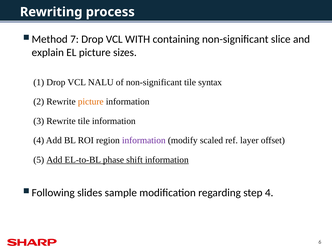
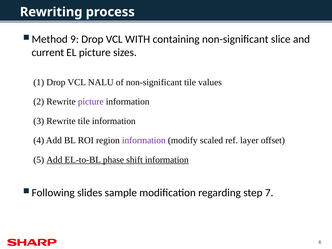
7: 7 -> 9
explain: explain -> current
syntax: syntax -> values
picture at (91, 102) colour: orange -> purple
step 4: 4 -> 7
